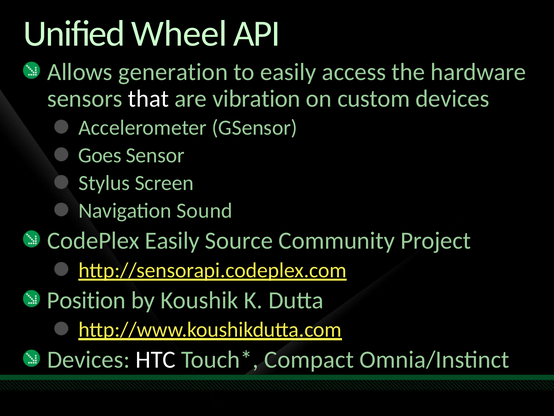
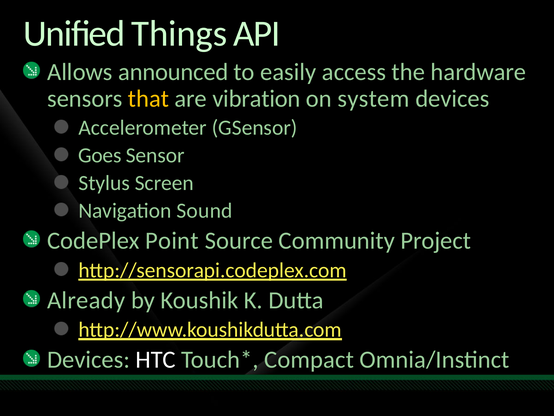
Wheel: Wheel -> Things
generation: generation -> announced
that colour: white -> yellow
custom: custom -> system
CodePlex Easily: Easily -> Point
Position: Position -> Already
